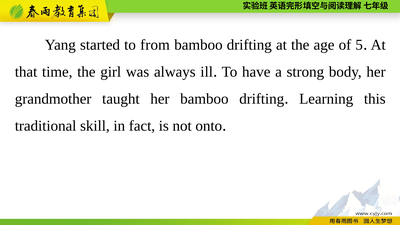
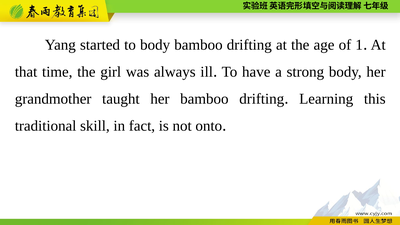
to from: from -> body
5: 5 -> 1
